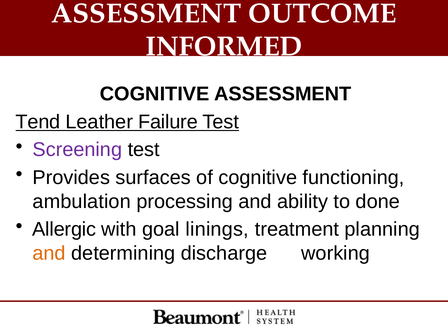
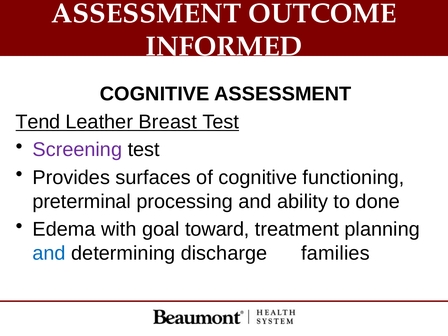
Failure: Failure -> Breast
ambulation: ambulation -> preterminal
Allergic: Allergic -> Edema
linings: linings -> toward
and at (49, 253) colour: orange -> blue
working: working -> families
